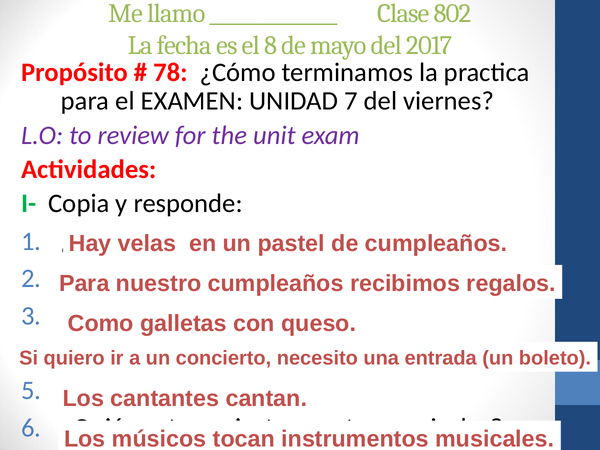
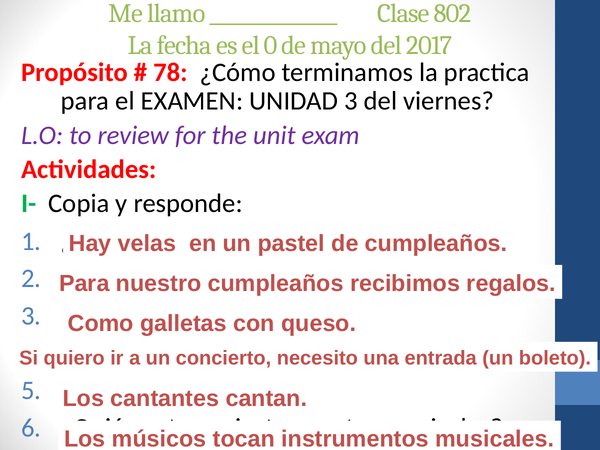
8: 8 -> 0
UNIDAD 7: 7 -> 3
